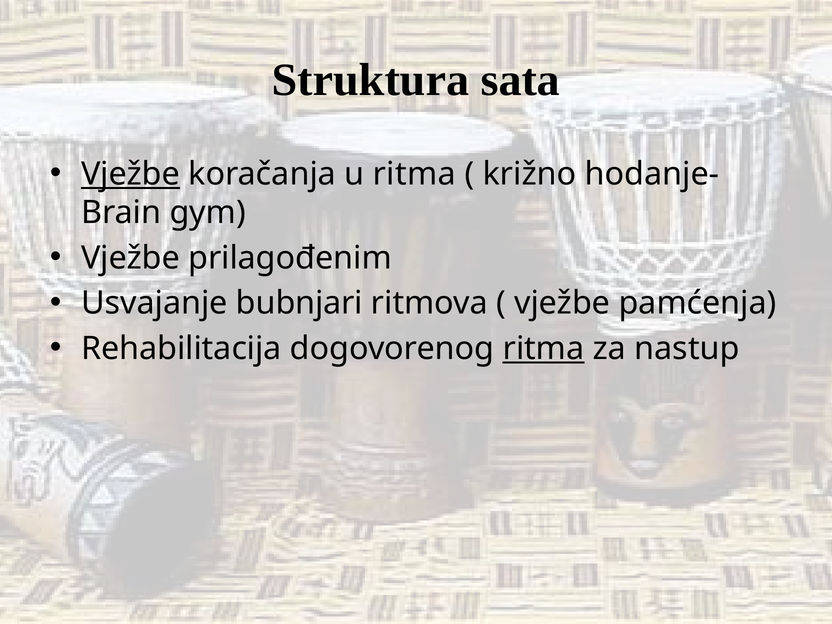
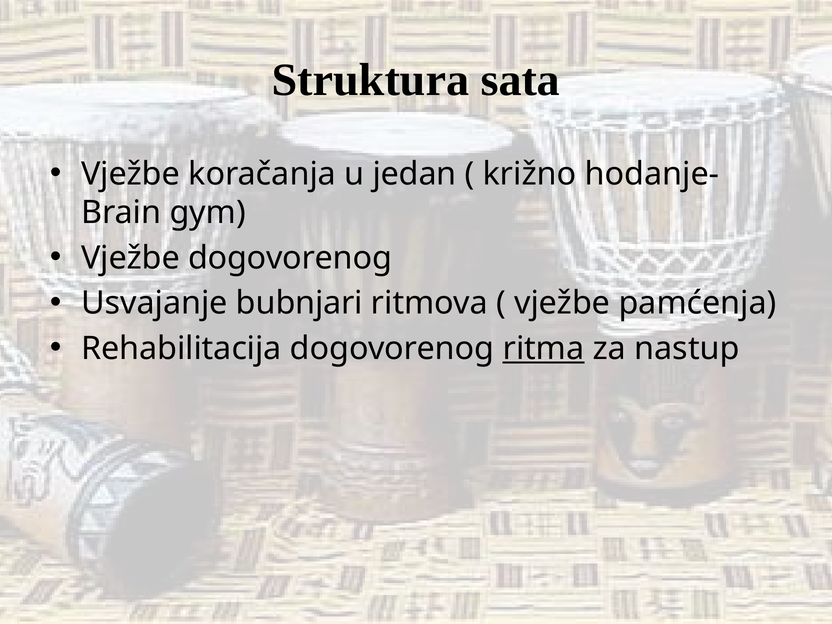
Vježbe at (131, 174) underline: present -> none
u ritma: ritma -> jedan
Vježbe prilagođenim: prilagođenim -> dogovorenog
